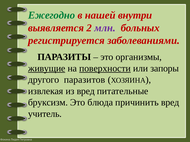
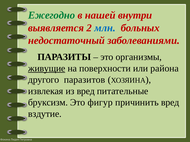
млн colour: purple -> blue
регистрируется: регистрируется -> недостаточный
поверхности underline: present -> none
запоры: запоры -> района
блюда: блюда -> фигур
учитель: учитель -> вздутие
